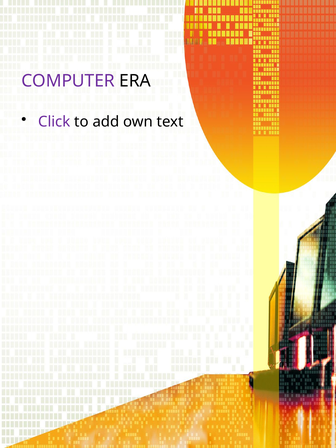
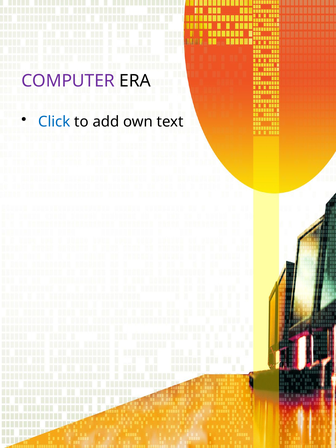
Click colour: purple -> blue
